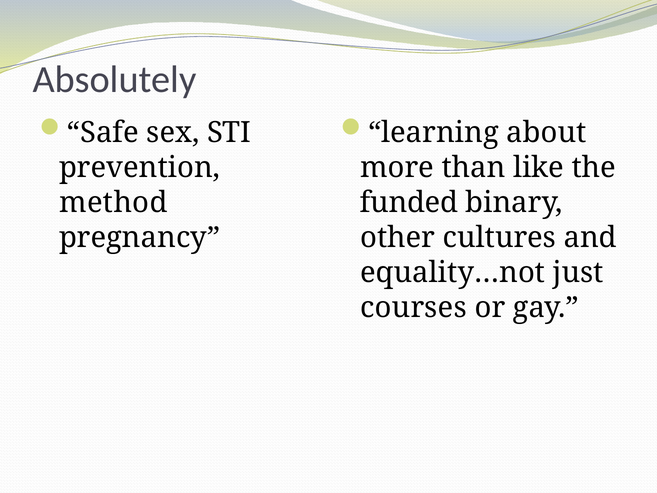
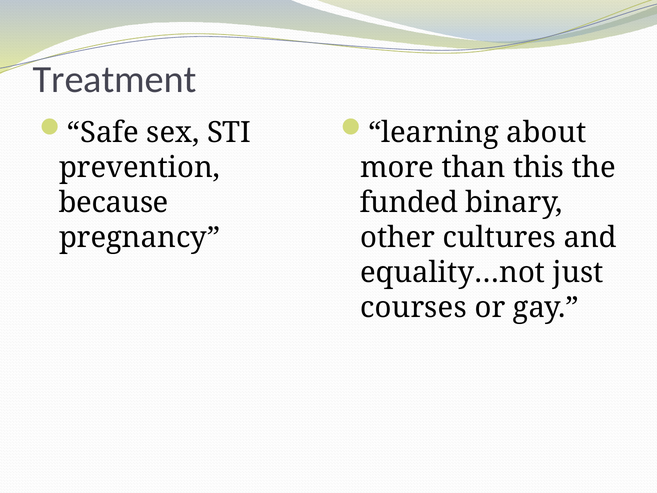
Absolutely: Absolutely -> Treatment
like: like -> this
method: method -> because
